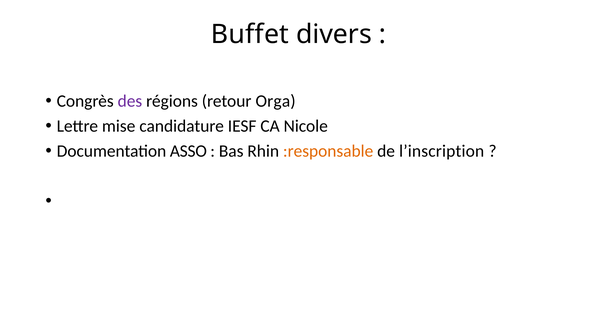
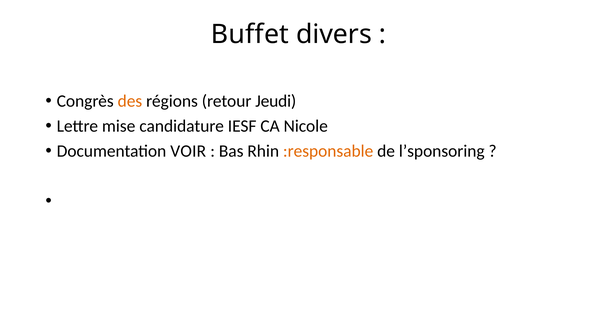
des colour: purple -> orange
Orga: Orga -> Jeudi
ASSO: ASSO -> VOIR
l’inscription: l’inscription -> l’sponsoring
